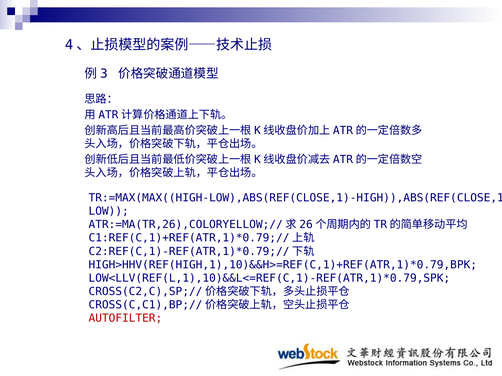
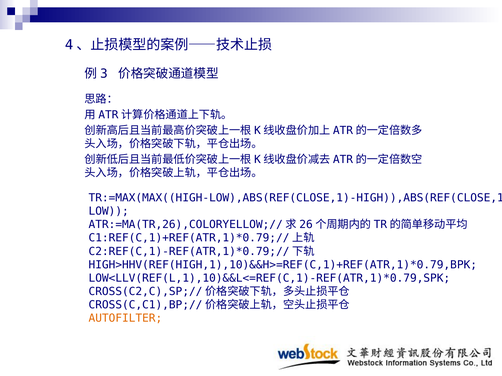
AUTOFILTER colour: red -> orange
